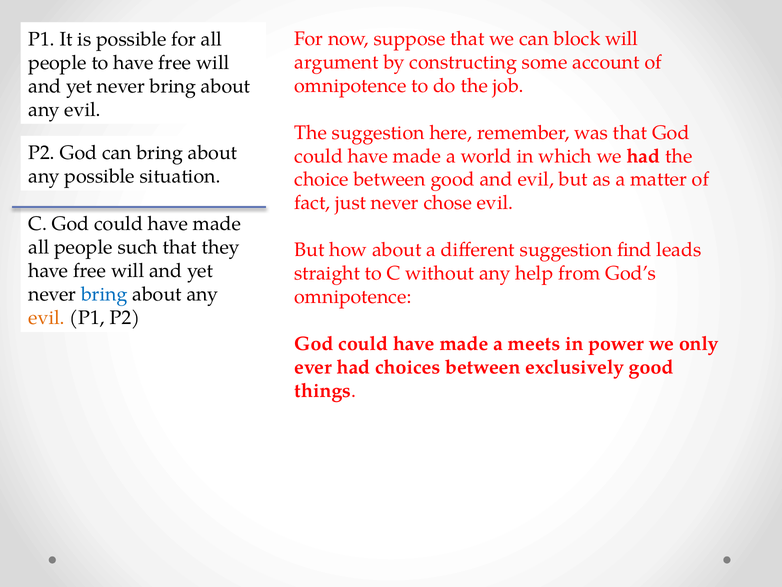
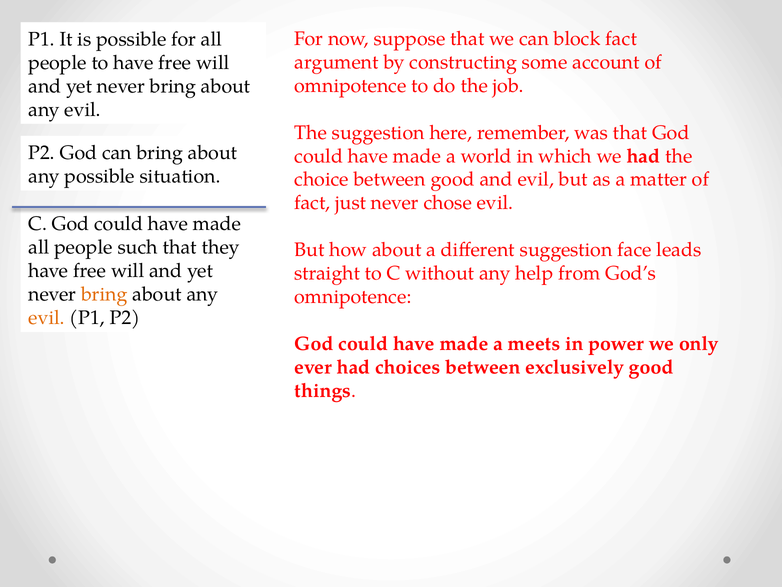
block will: will -> fact
find: find -> face
bring at (104, 294) colour: blue -> orange
